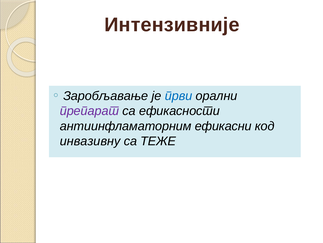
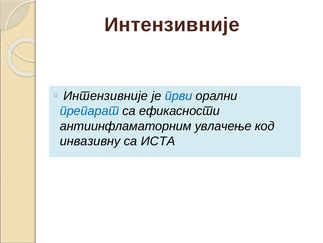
Заробљавање at (106, 96): Заробљавање -> Интензивније
препарат colour: purple -> blue
ефикасни: ефикасни -> увлачење
ТЕЖЕ: ТЕЖЕ -> ИСТА
